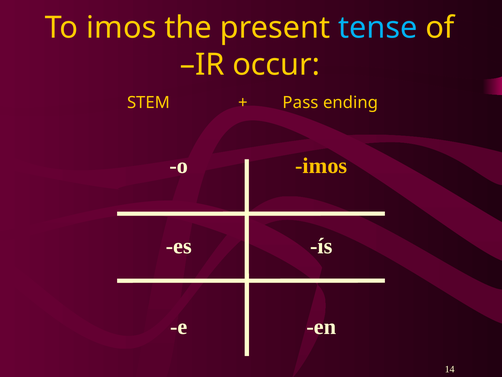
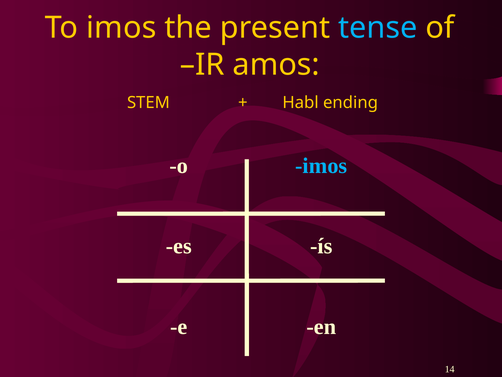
occur: occur -> amos
Pass: Pass -> Habl
imos at (321, 166) colour: yellow -> light blue
